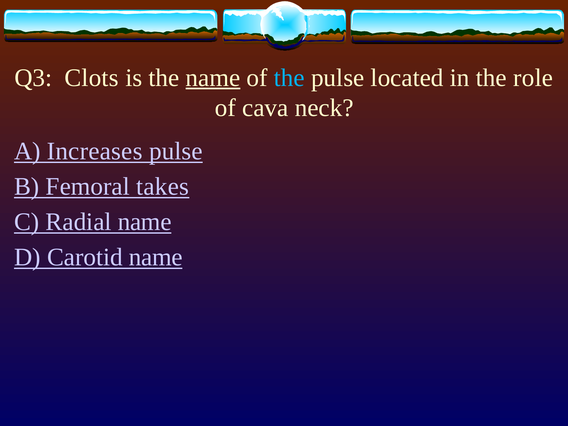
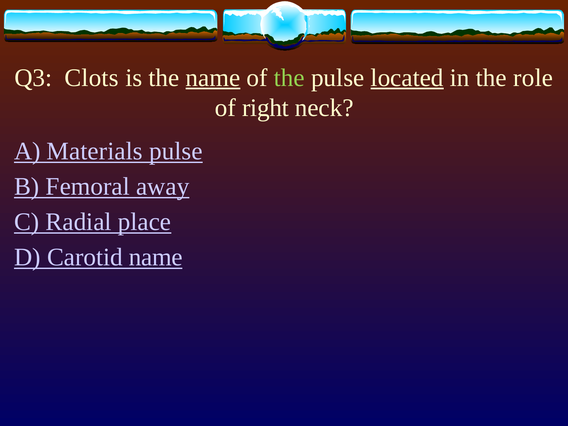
the at (289, 78) colour: light blue -> light green
located underline: none -> present
cava: cava -> right
Increases: Increases -> Materials
takes: takes -> away
Radial name: name -> place
